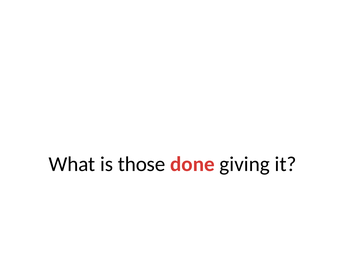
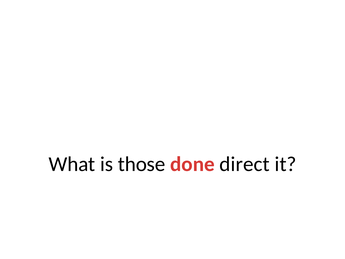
giving: giving -> direct
